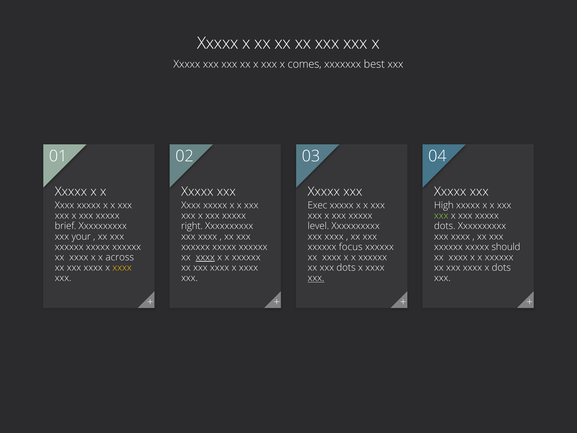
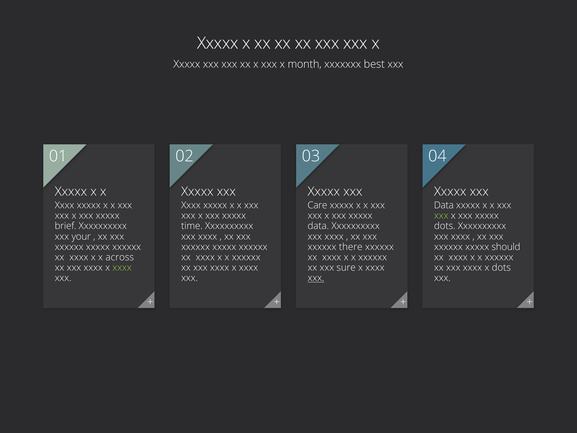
comes: comes -> month
Exec: Exec -> Care
High at (444, 205): High -> Data
right: right -> time
level at (318, 226): level -> data
focus: focus -> there
xxxx at (205, 257) underline: present -> none
xxxx at (122, 268) colour: yellow -> light green
xxx dots: dots -> sure
